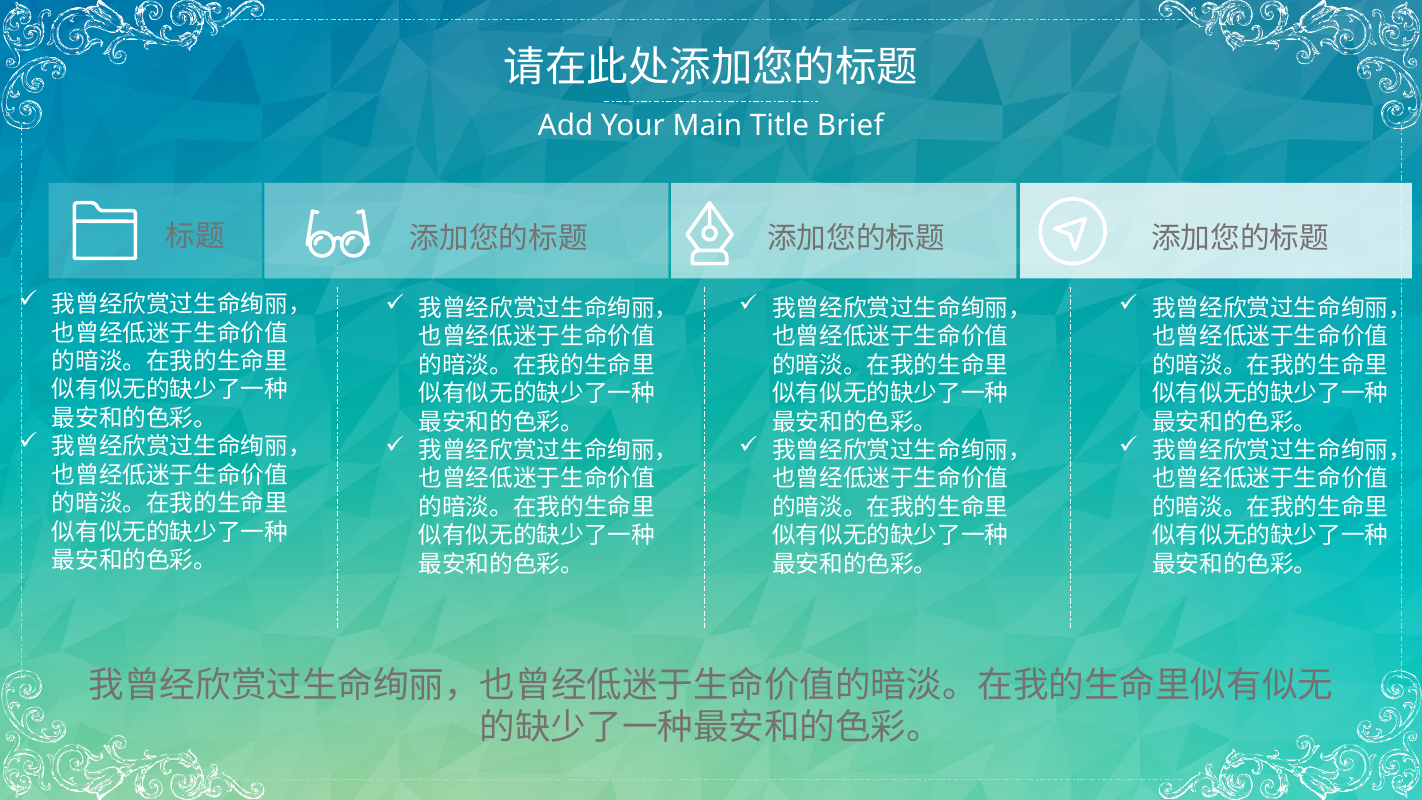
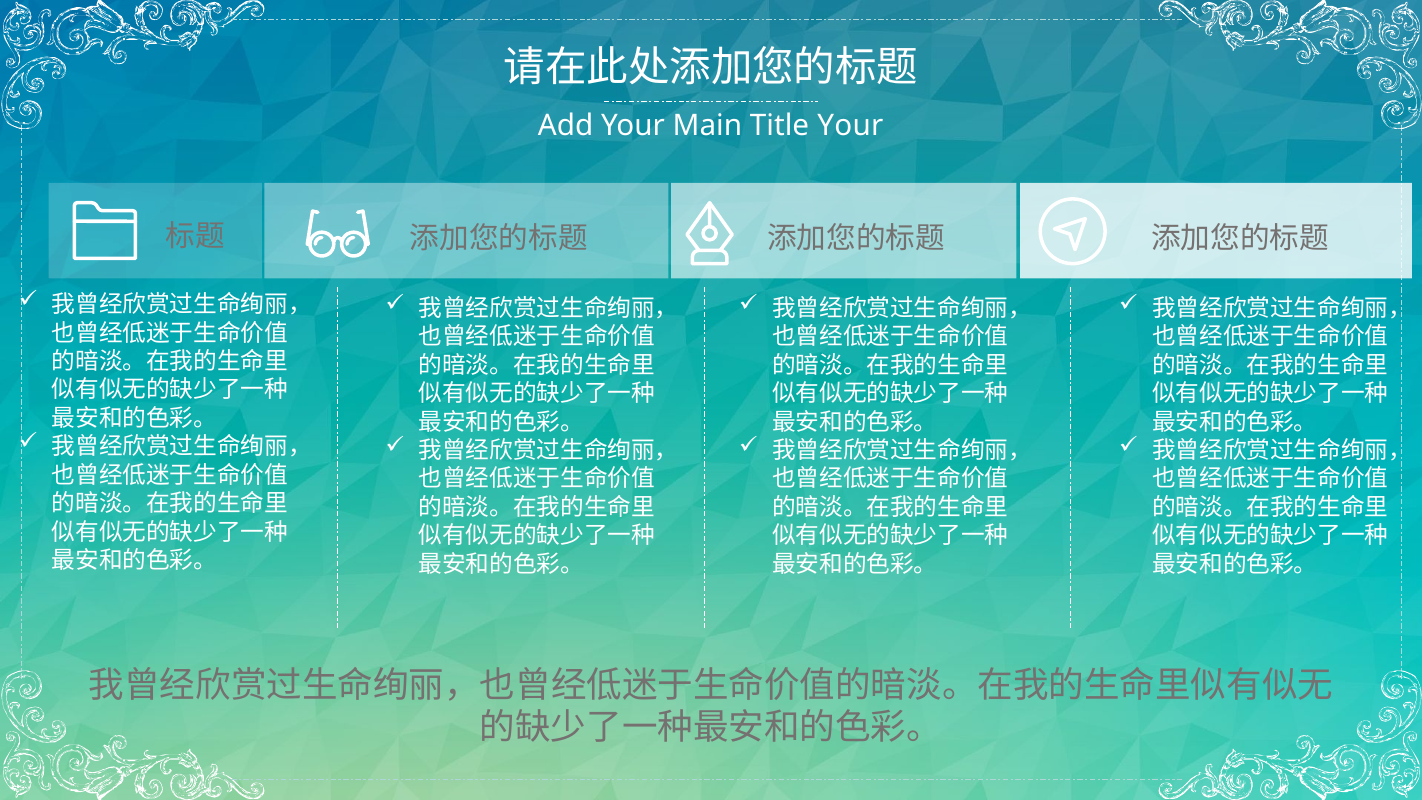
Title Brief: Brief -> Your
